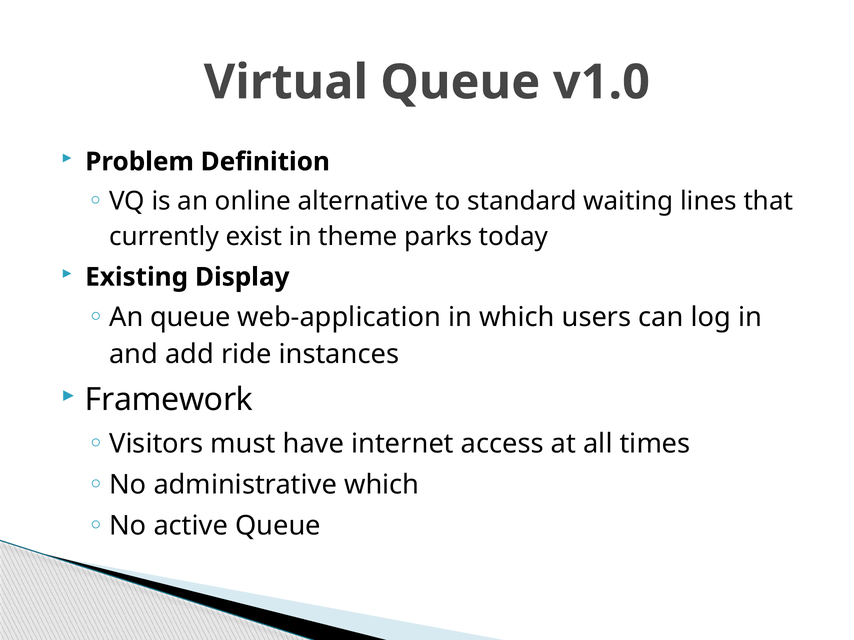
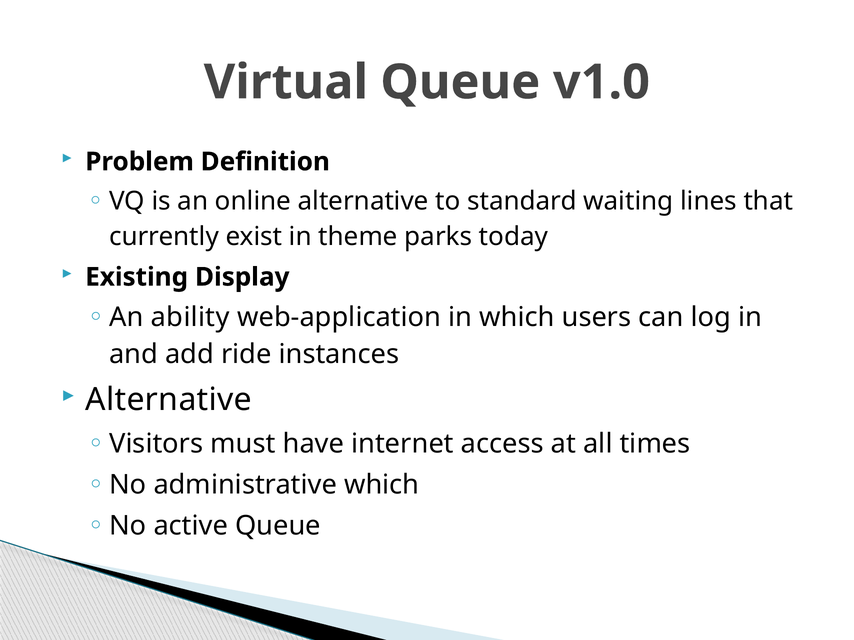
An queue: queue -> ability
Framework at (169, 400): Framework -> Alternative
